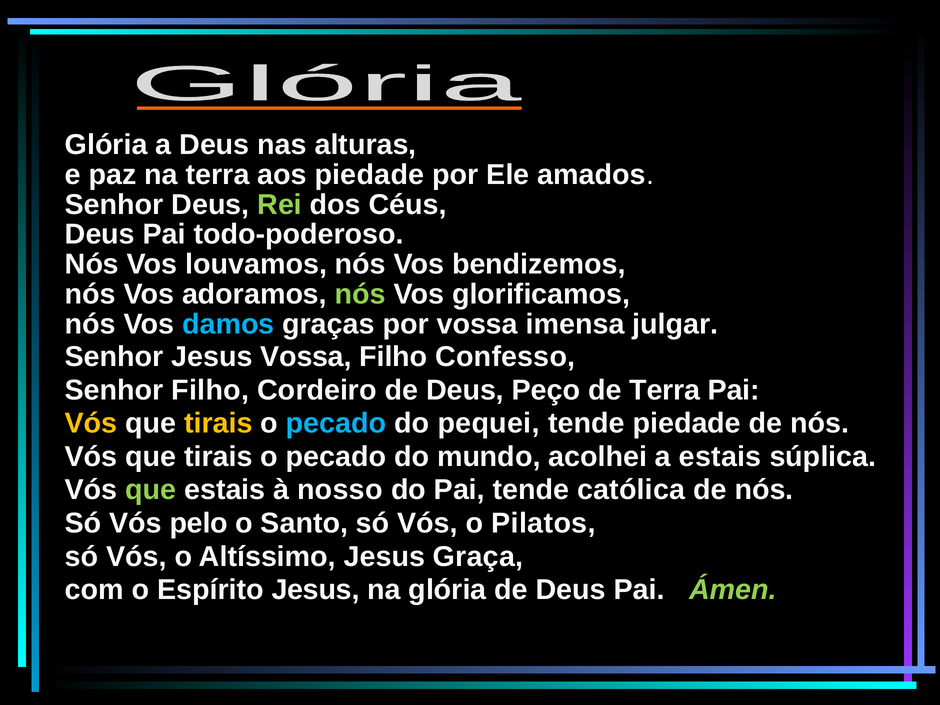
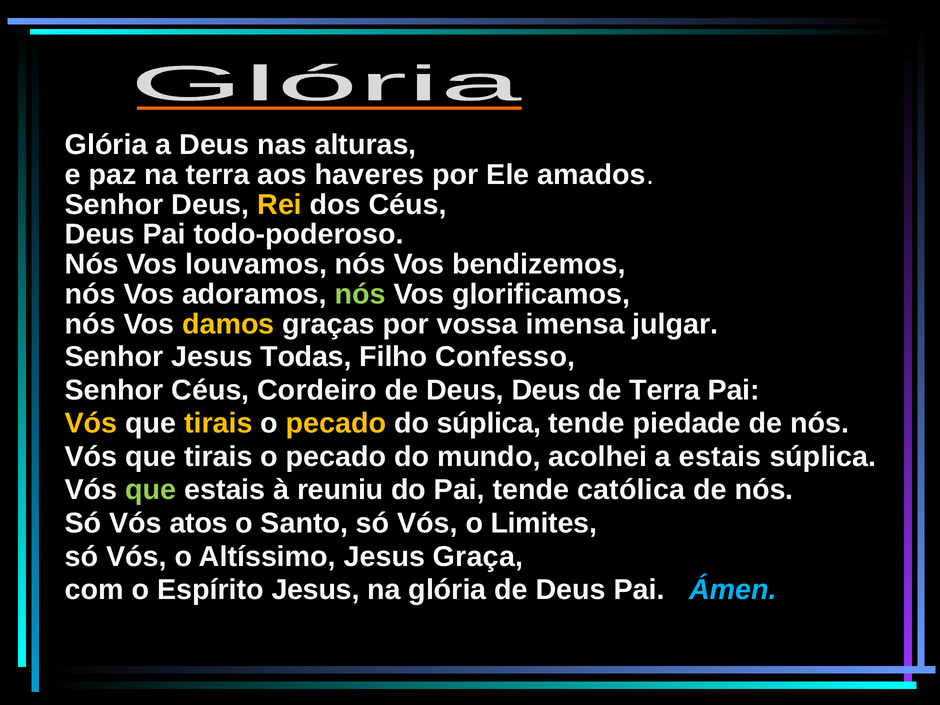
aos piedade: piedade -> haveres
Rei colour: light green -> yellow
damos colour: light blue -> yellow
Jesus Vossa: Vossa -> Todas
Senhor Filho: Filho -> Céus
Deus Peço: Peço -> Deus
pecado at (336, 423) colour: light blue -> yellow
do pequei: pequei -> súplica
nosso: nosso -> reuniu
pelo: pelo -> atos
Pilatos: Pilatos -> Limites
Ámen colour: light green -> light blue
